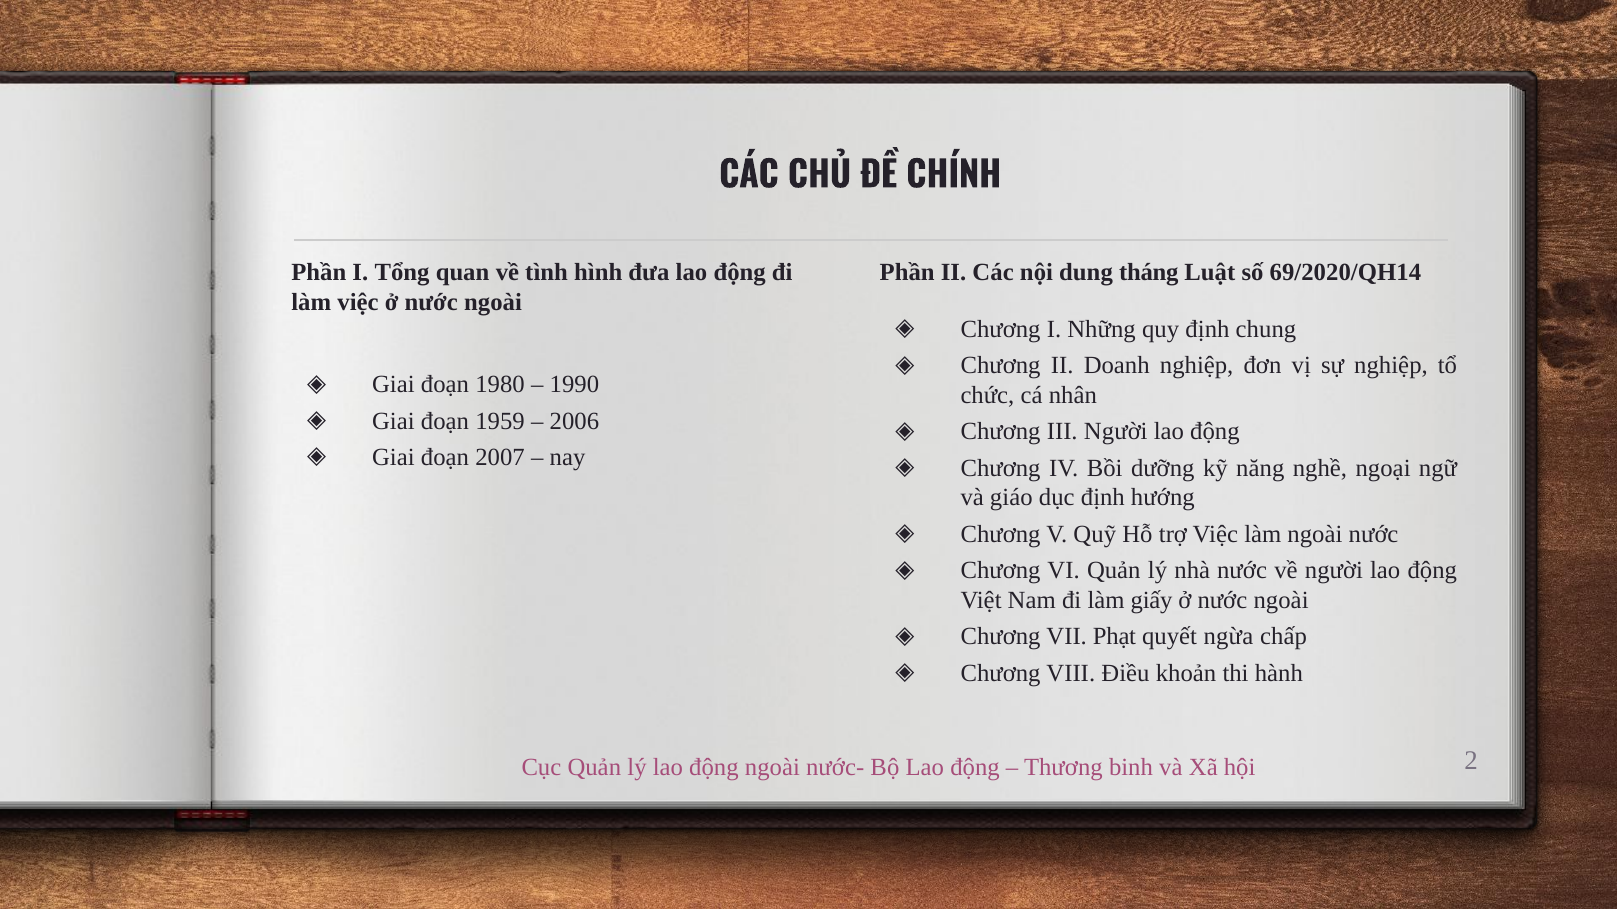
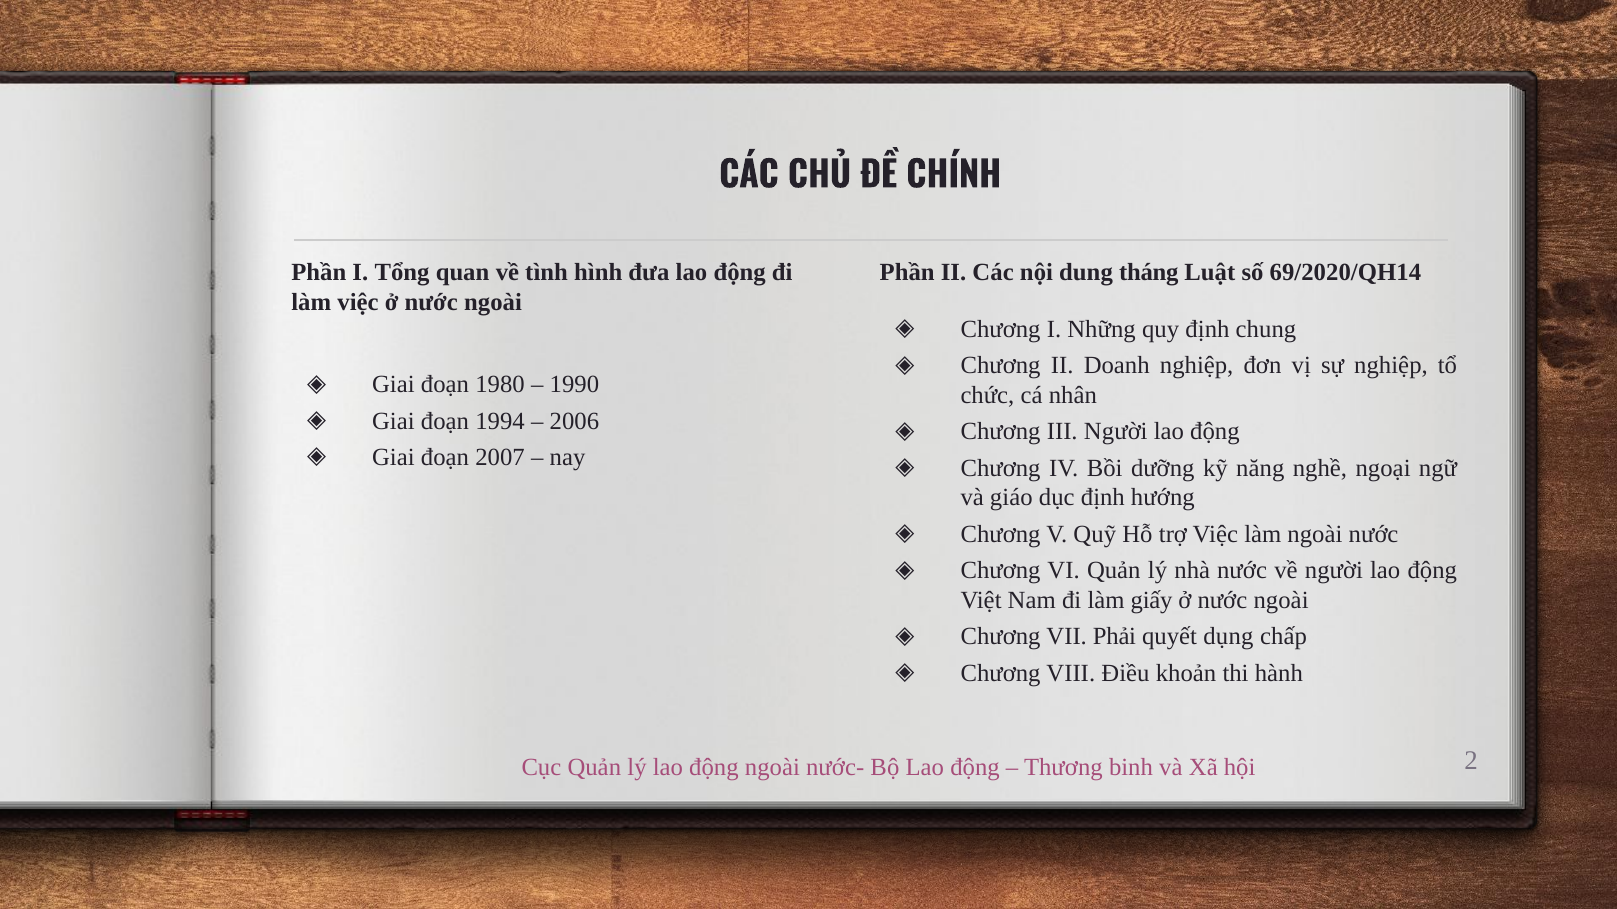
1959: 1959 -> 1994
Phạt: Phạt -> Phải
ngừa: ngừa -> dụng
